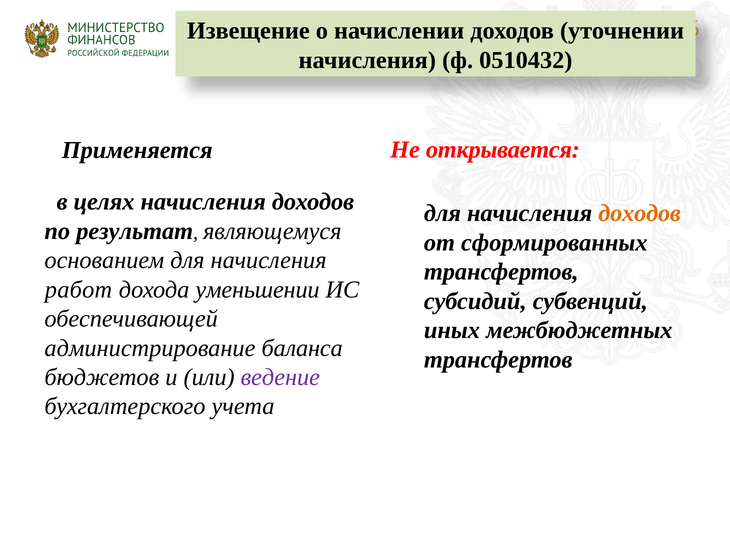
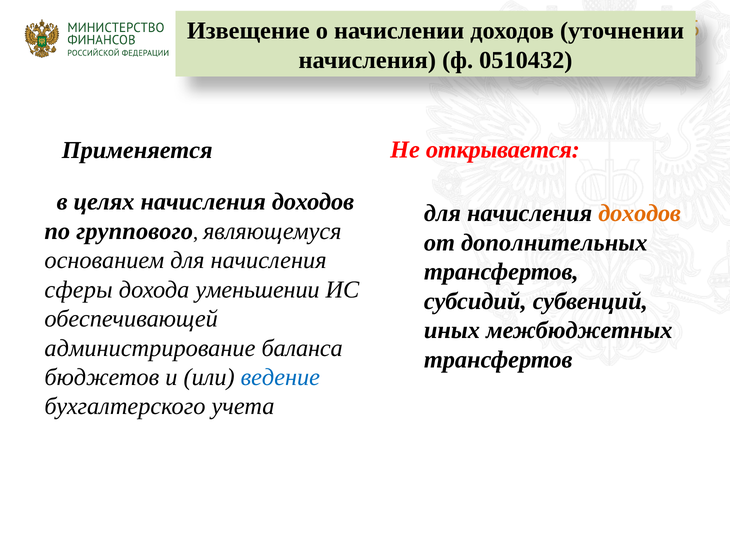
результат: результат -> группового
сформированных: сформированных -> дополнительных
работ: работ -> сферы
ведение colour: purple -> blue
